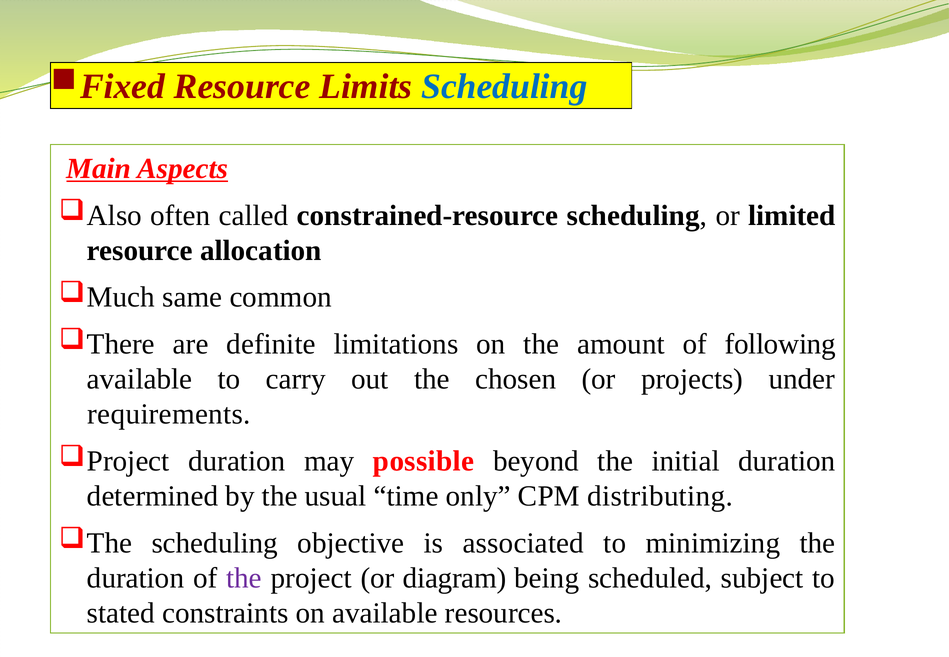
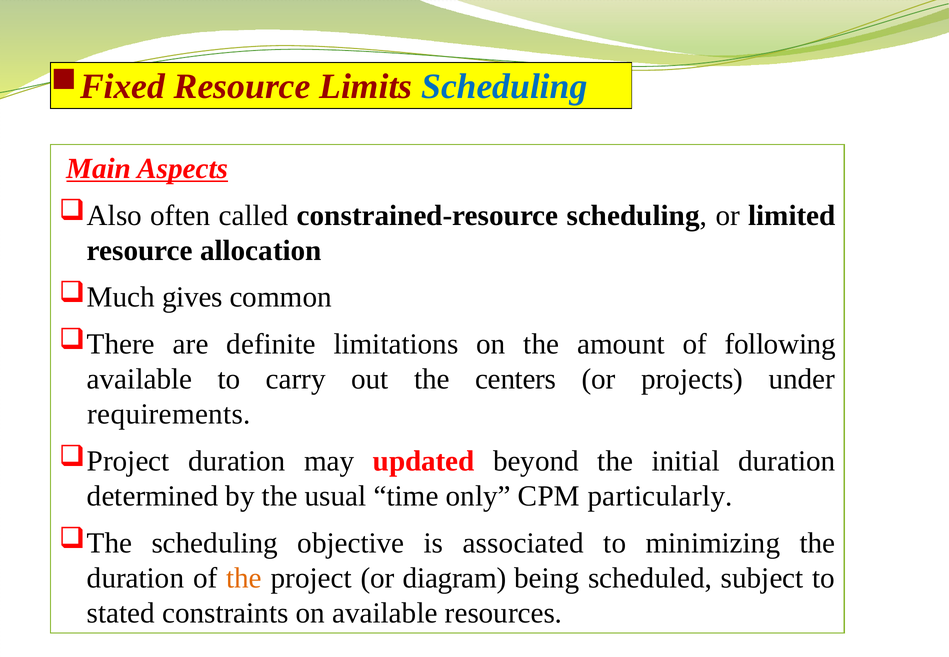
same: same -> gives
chosen: chosen -> centers
possible: possible -> updated
distributing: distributing -> particularly
the at (244, 578) colour: purple -> orange
